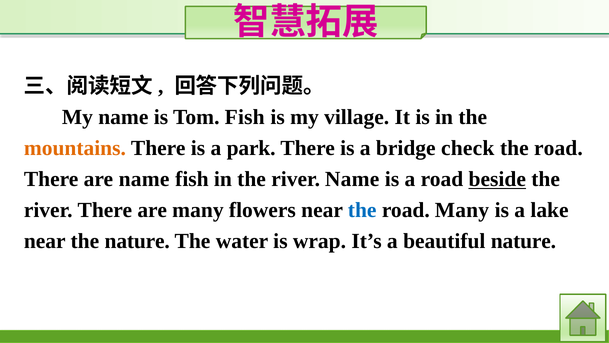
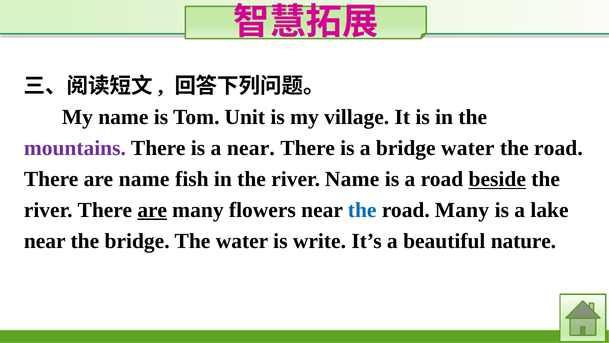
Tom Fish: Fish -> Unit
mountains colour: orange -> purple
a park: park -> near
bridge check: check -> water
are at (152, 210) underline: none -> present
the nature: nature -> bridge
wrap: wrap -> write
